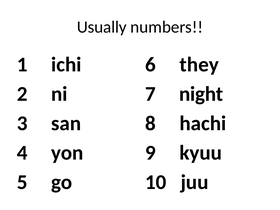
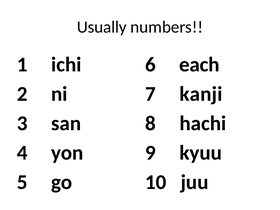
they: they -> each
night: night -> kanji
